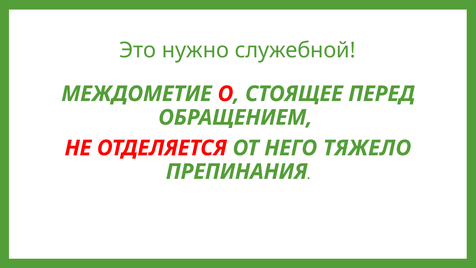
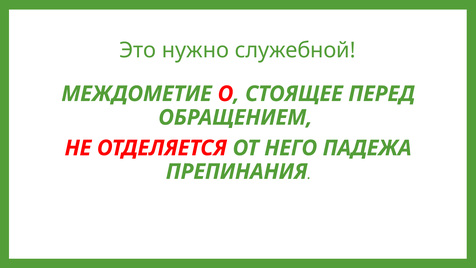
ТЯЖЕЛО: ТЯЖЕЛО -> ПАДЕЖА
